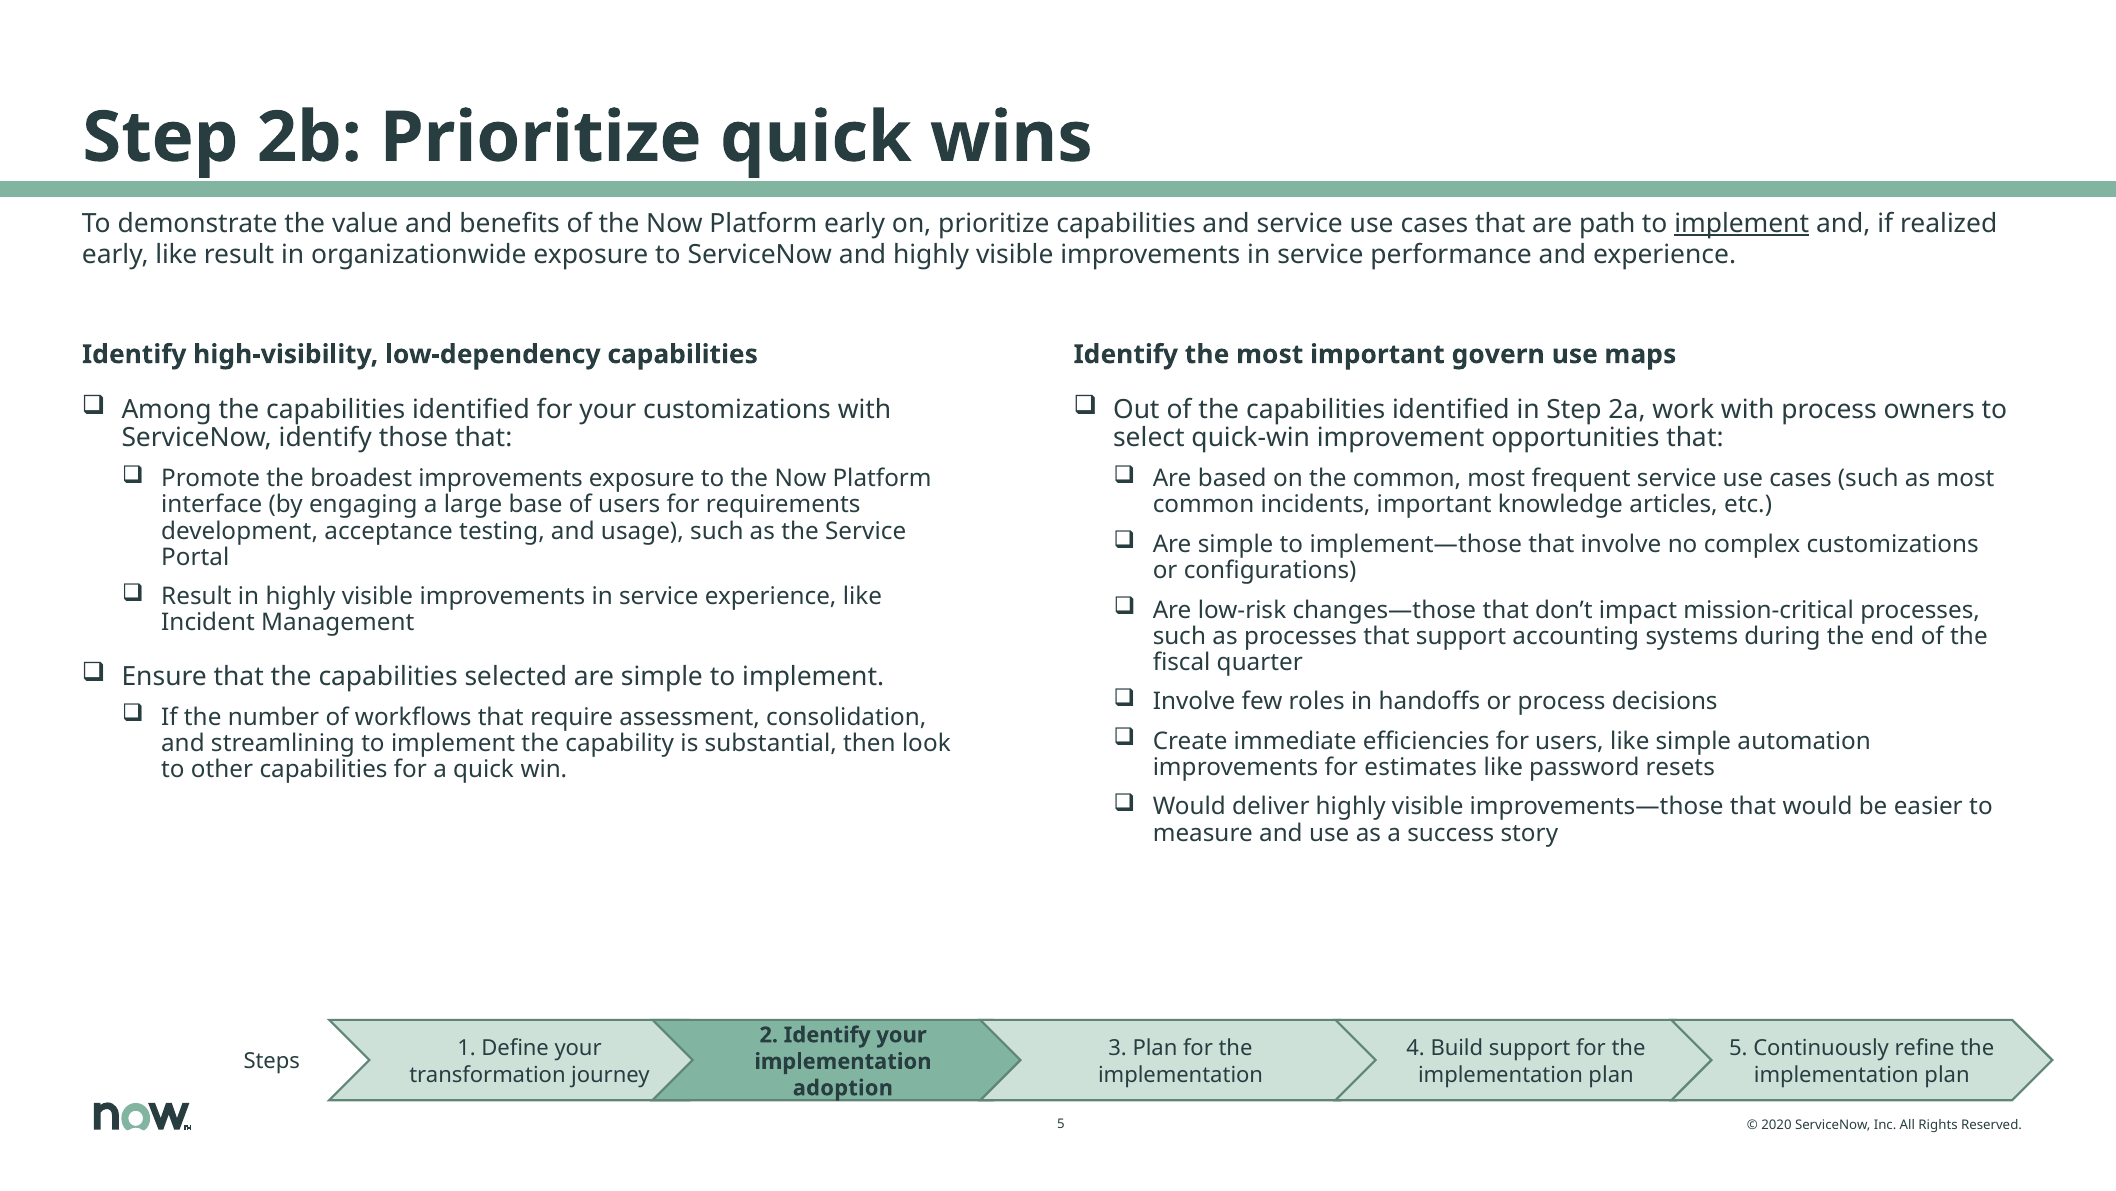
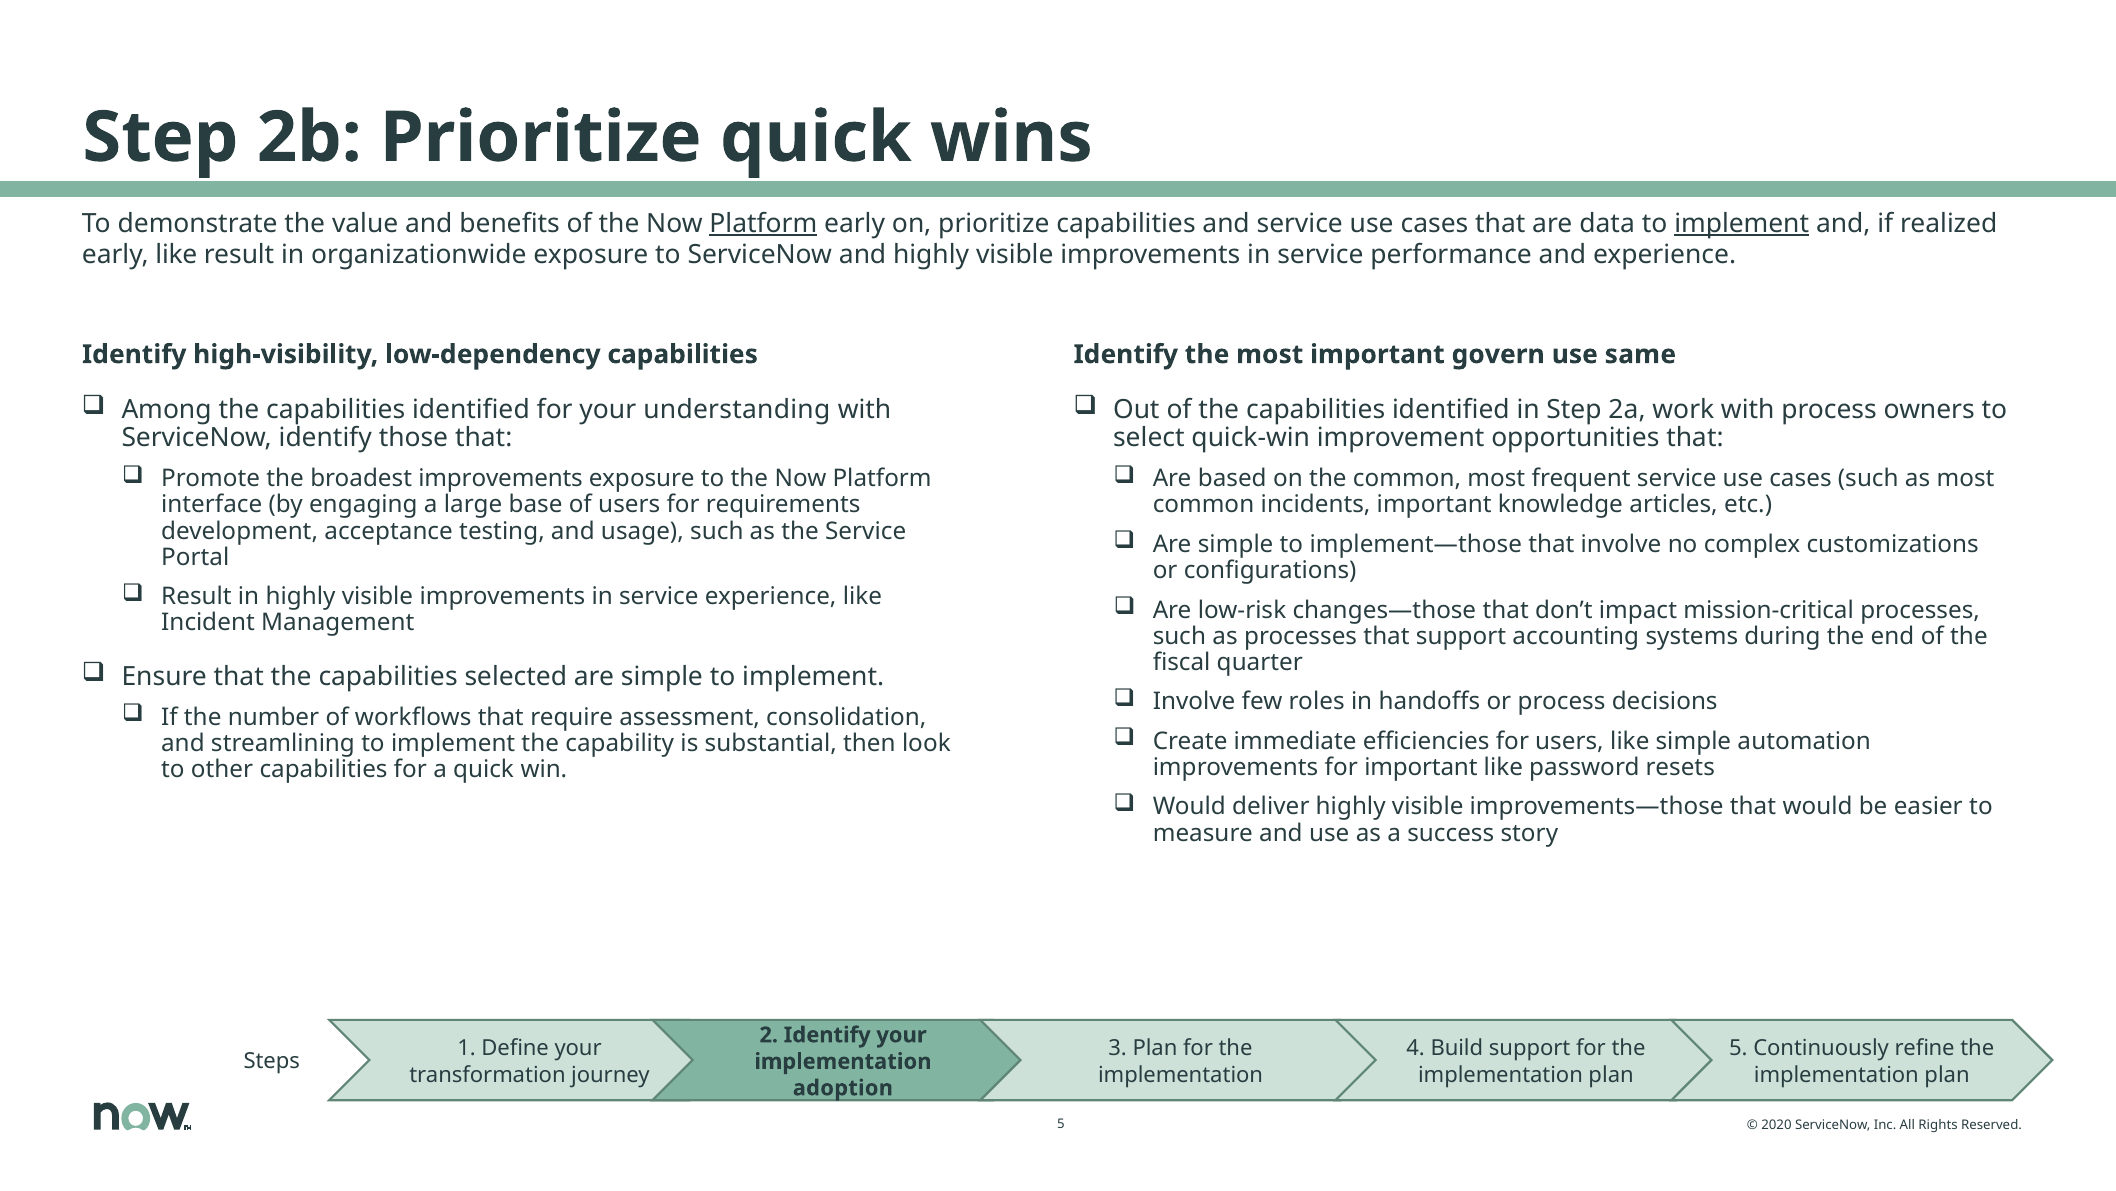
Platform at (763, 223) underline: none -> present
path: path -> data
maps: maps -> same
your customizations: customizations -> understanding
for estimates: estimates -> important
